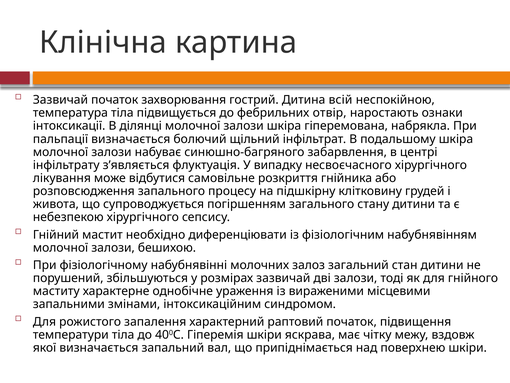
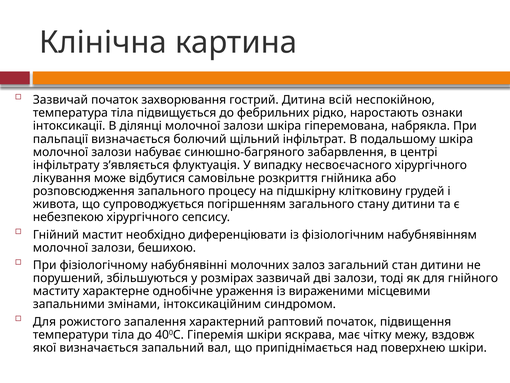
отвір: отвір -> рідко
